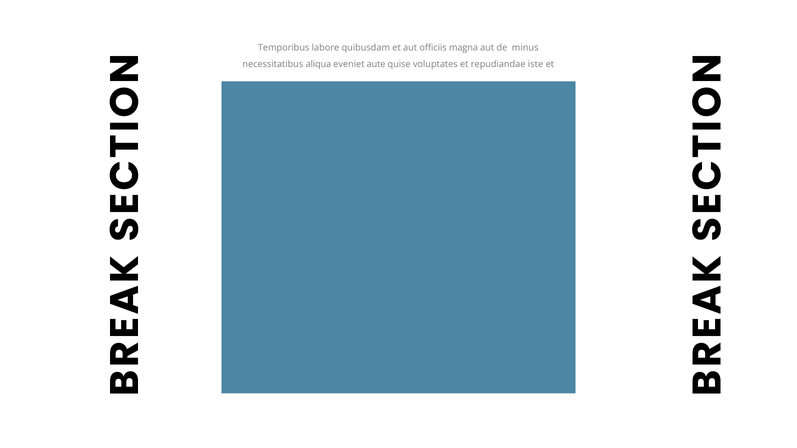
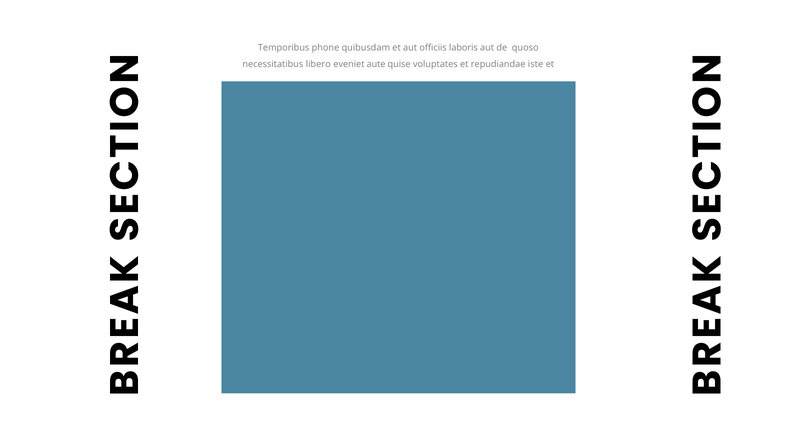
labore: labore -> phone
magna: magna -> laboris
minus: minus -> quoso
aliqua: aliqua -> libero
